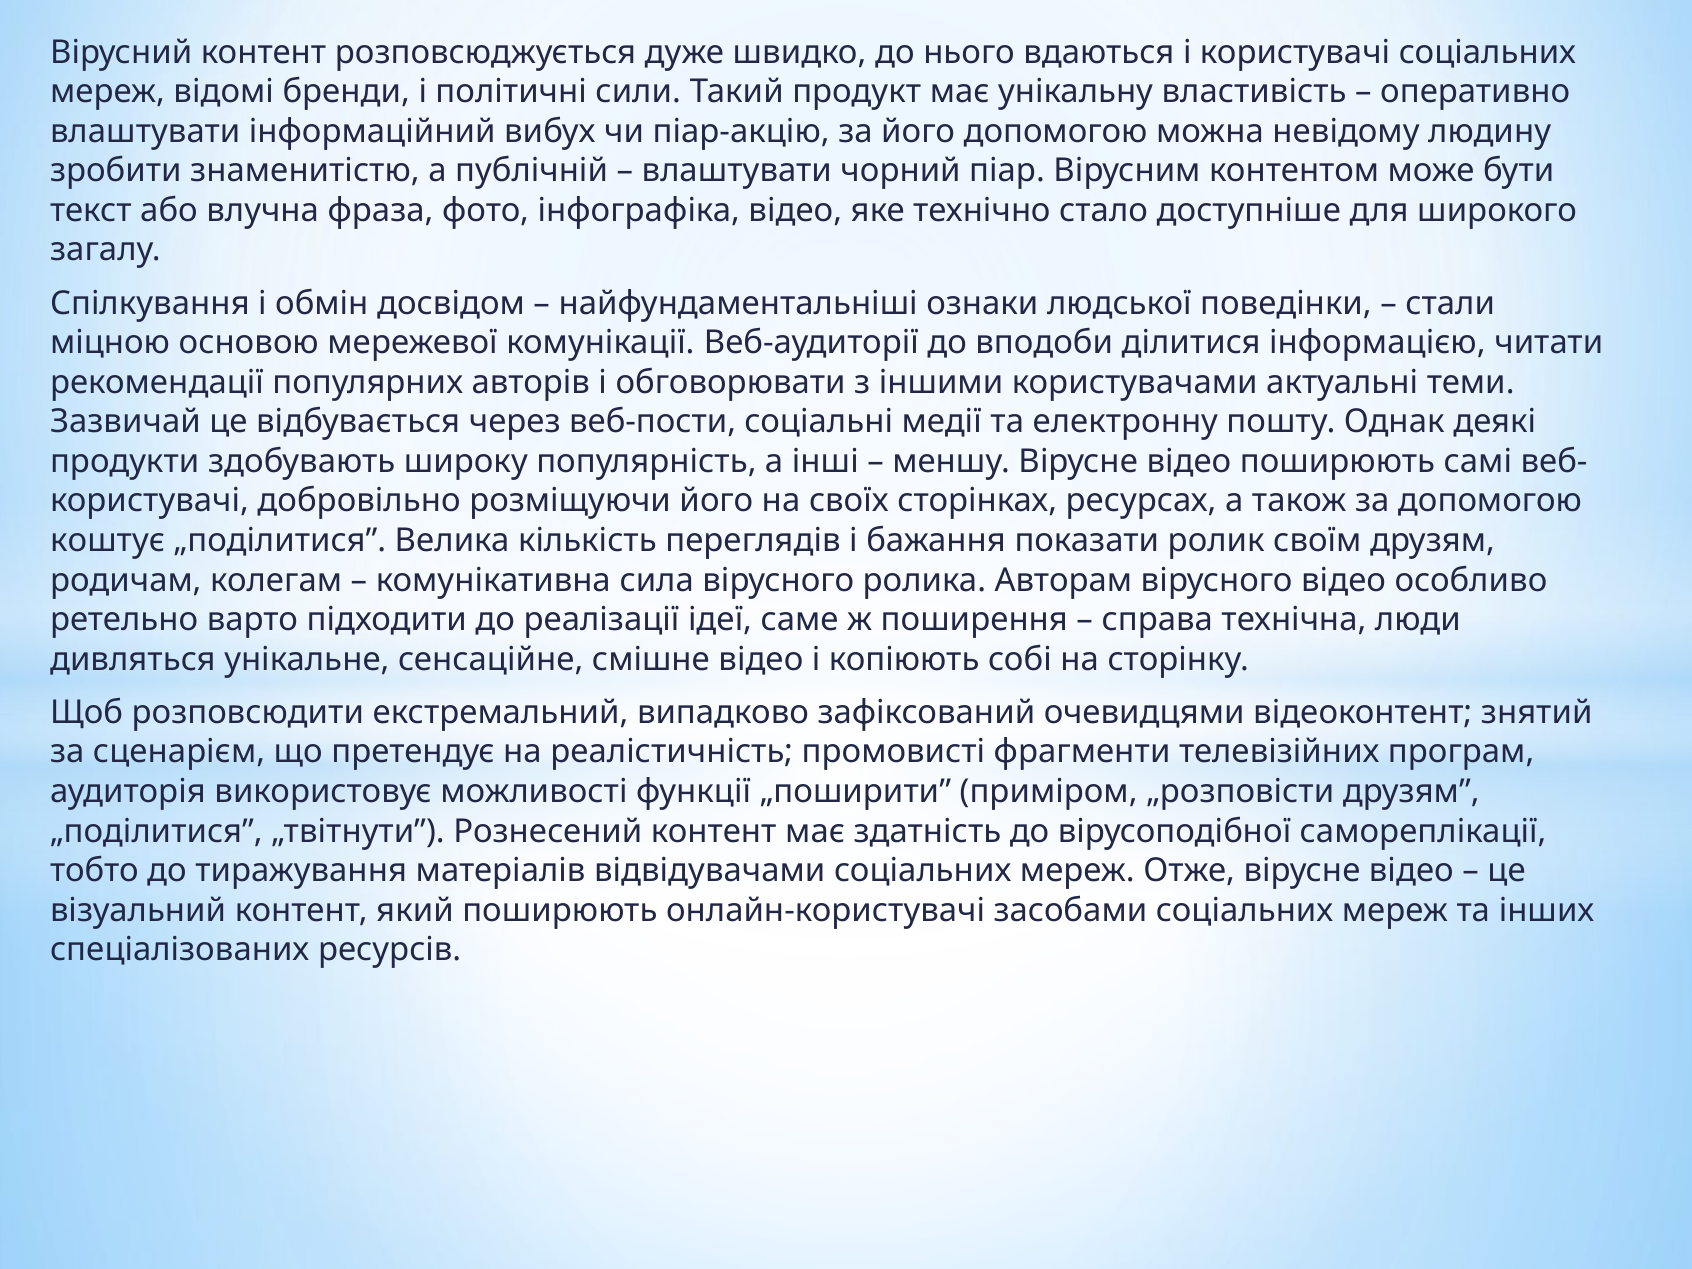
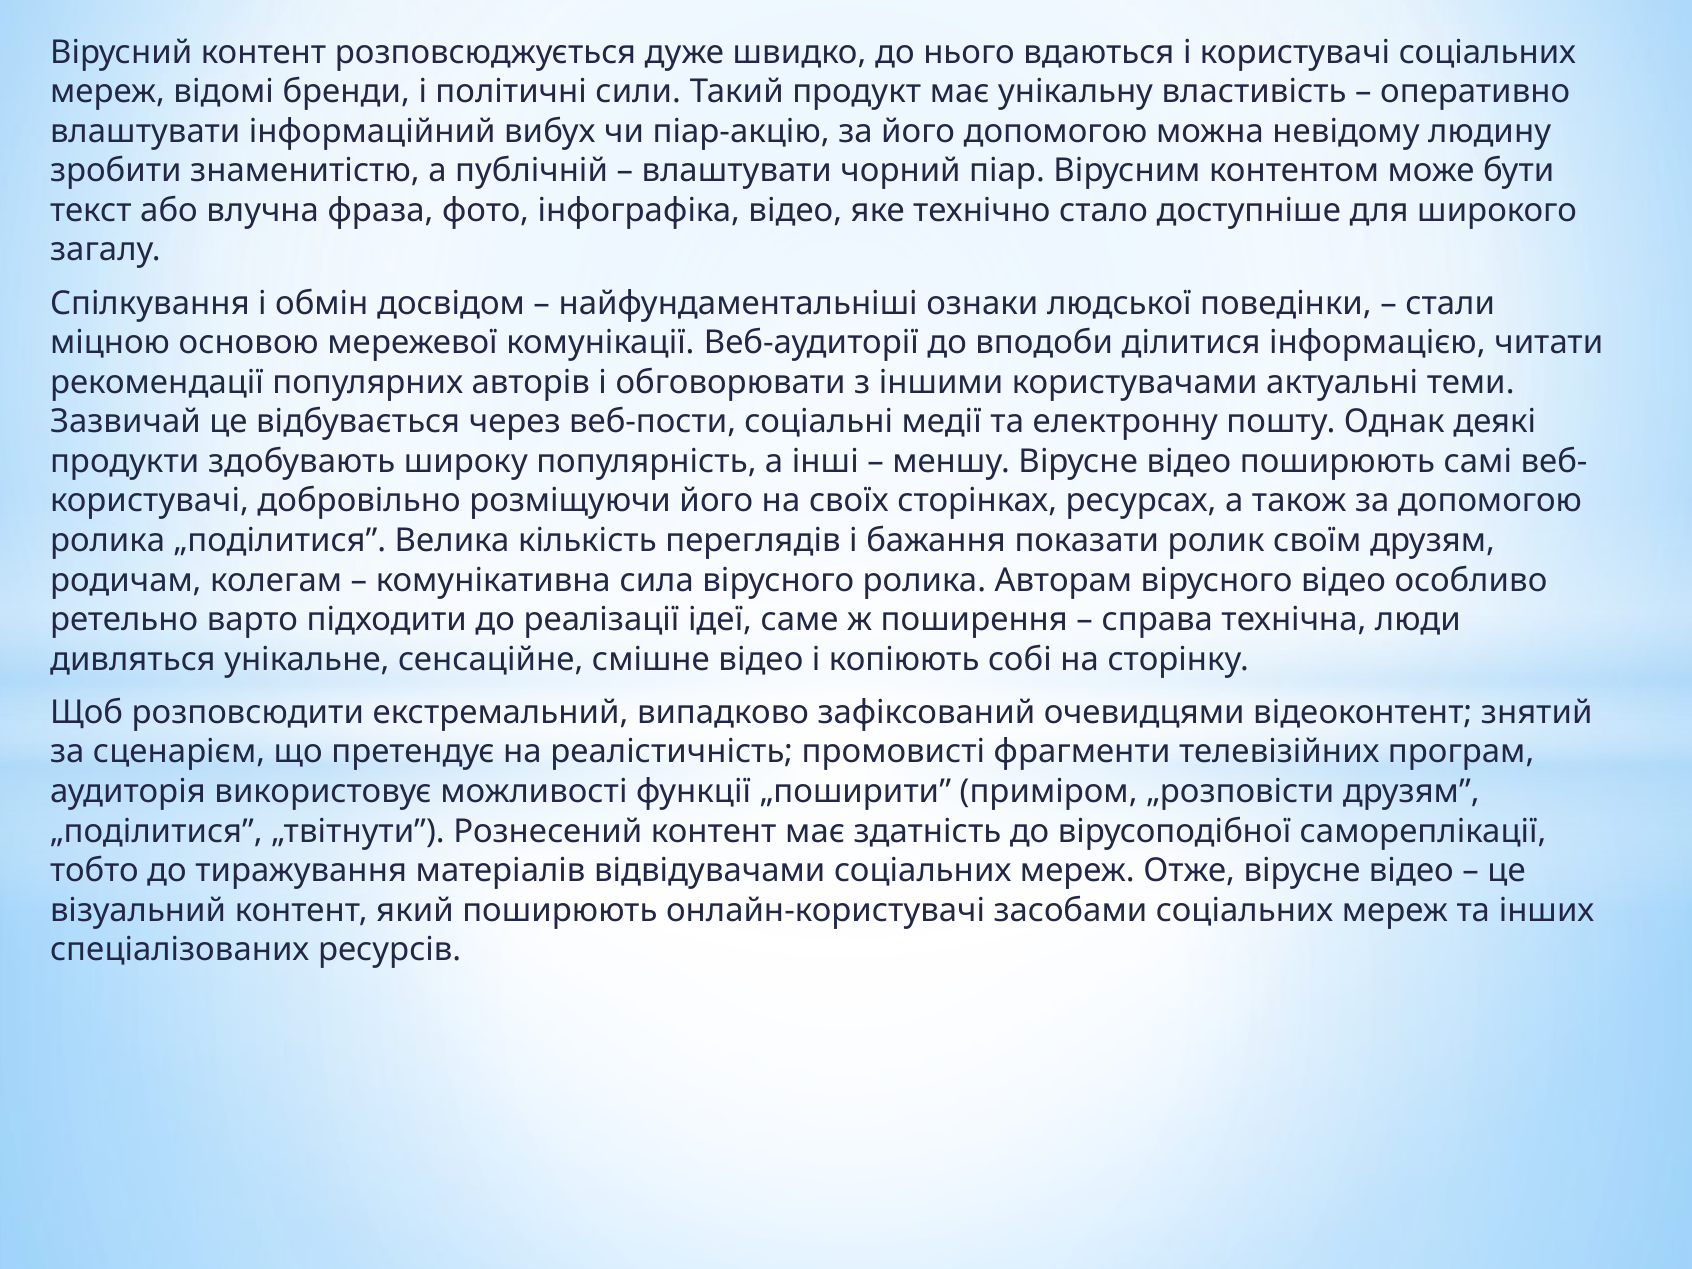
коштує at (108, 541): коштує -> ролика
